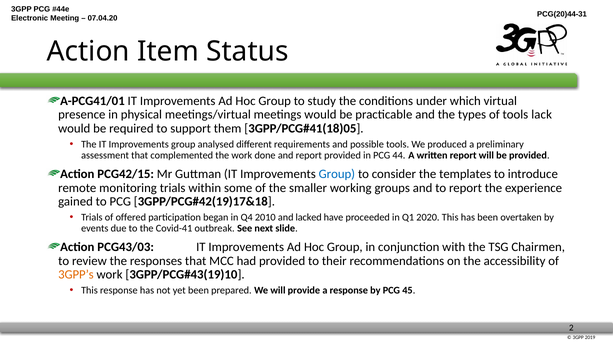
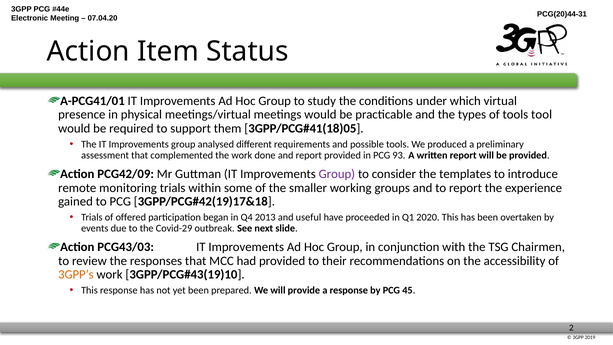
lack: lack -> tool
44: 44 -> 93
PCG42/15: PCG42/15 -> PCG42/09
Group at (337, 174) colour: blue -> purple
2010: 2010 -> 2013
lacked: lacked -> useful
Covid-41: Covid-41 -> Covid-29
